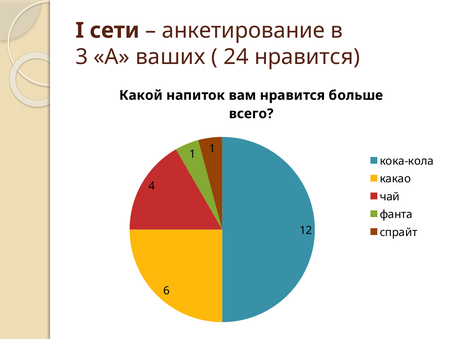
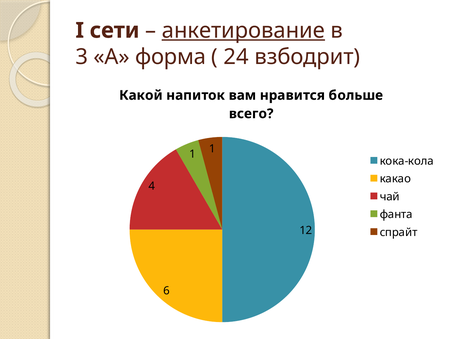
анкетирование underline: none -> present
ваших: ваших -> форма
24 нравится: нравится -> взбодрит
